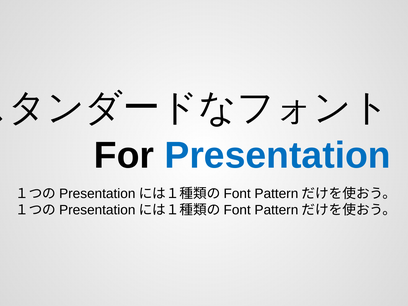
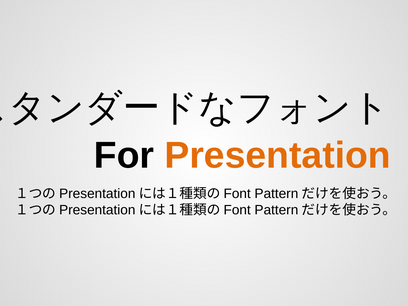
Presentation colour: blue -> orange
